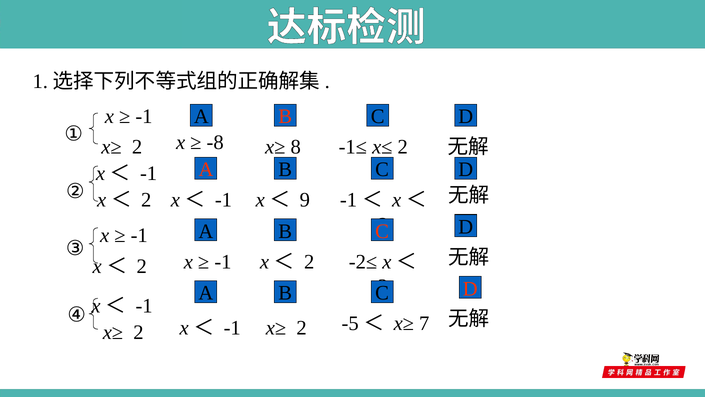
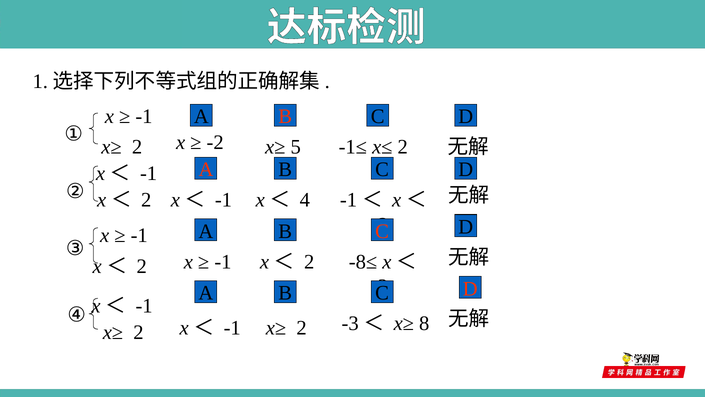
-8: -8 -> -2
8: 8 -> 5
9: 9 -> 4
-2≤: -2≤ -> -8≤
-5: -5 -> -3
7: 7 -> 8
